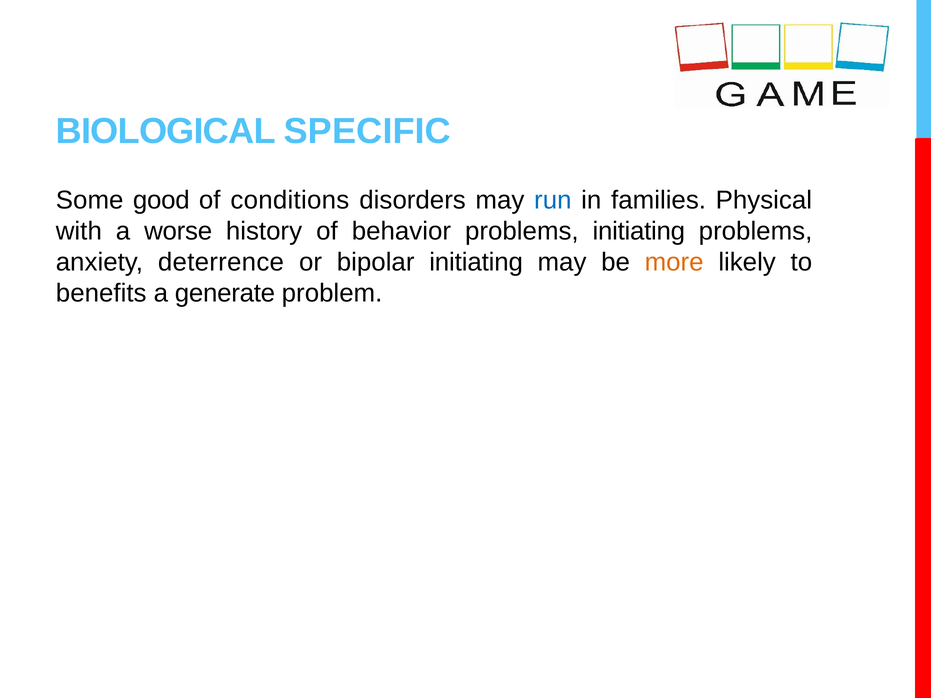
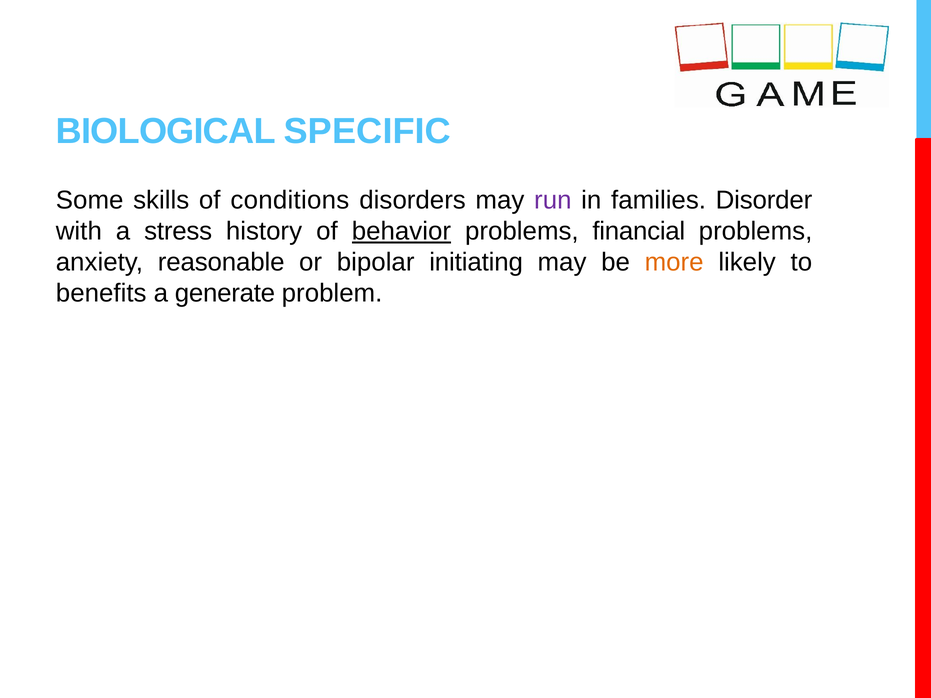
good: good -> skills
run colour: blue -> purple
Physical: Physical -> Disorder
worse: worse -> stress
behavior underline: none -> present
problems initiating: initiating -> financial
deterrence: deterrence -> reasonable
